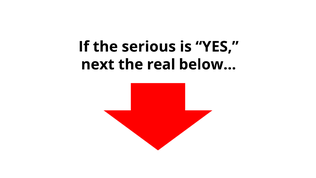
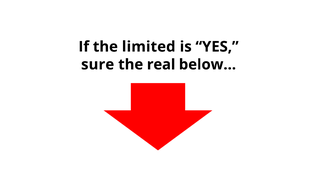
serious: serious -> limited
next: next -> sure
